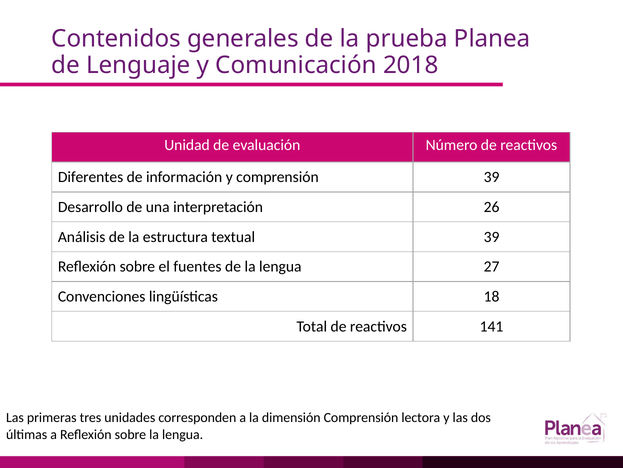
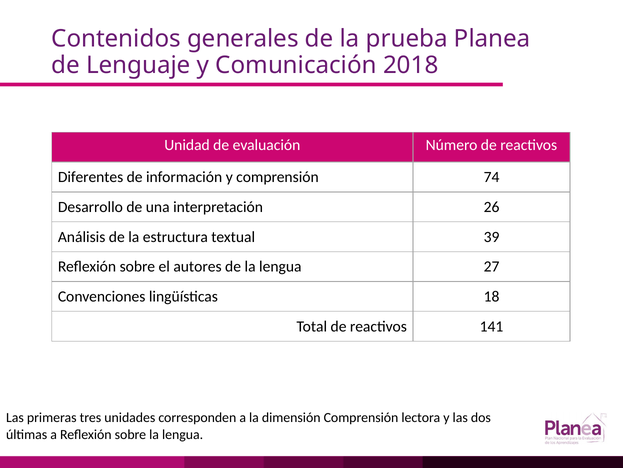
comprensión 39: 39 -> 74
fuentes: fuentes -> autores
